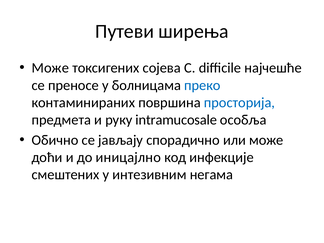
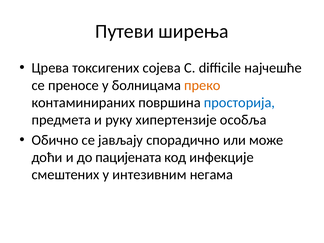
Може at (50, 68): Може -> Црева
преко colour: blue -> orange
intramucosale: intramucosale -> хипертензије
иницајлно: иницајлно -> пацијената
